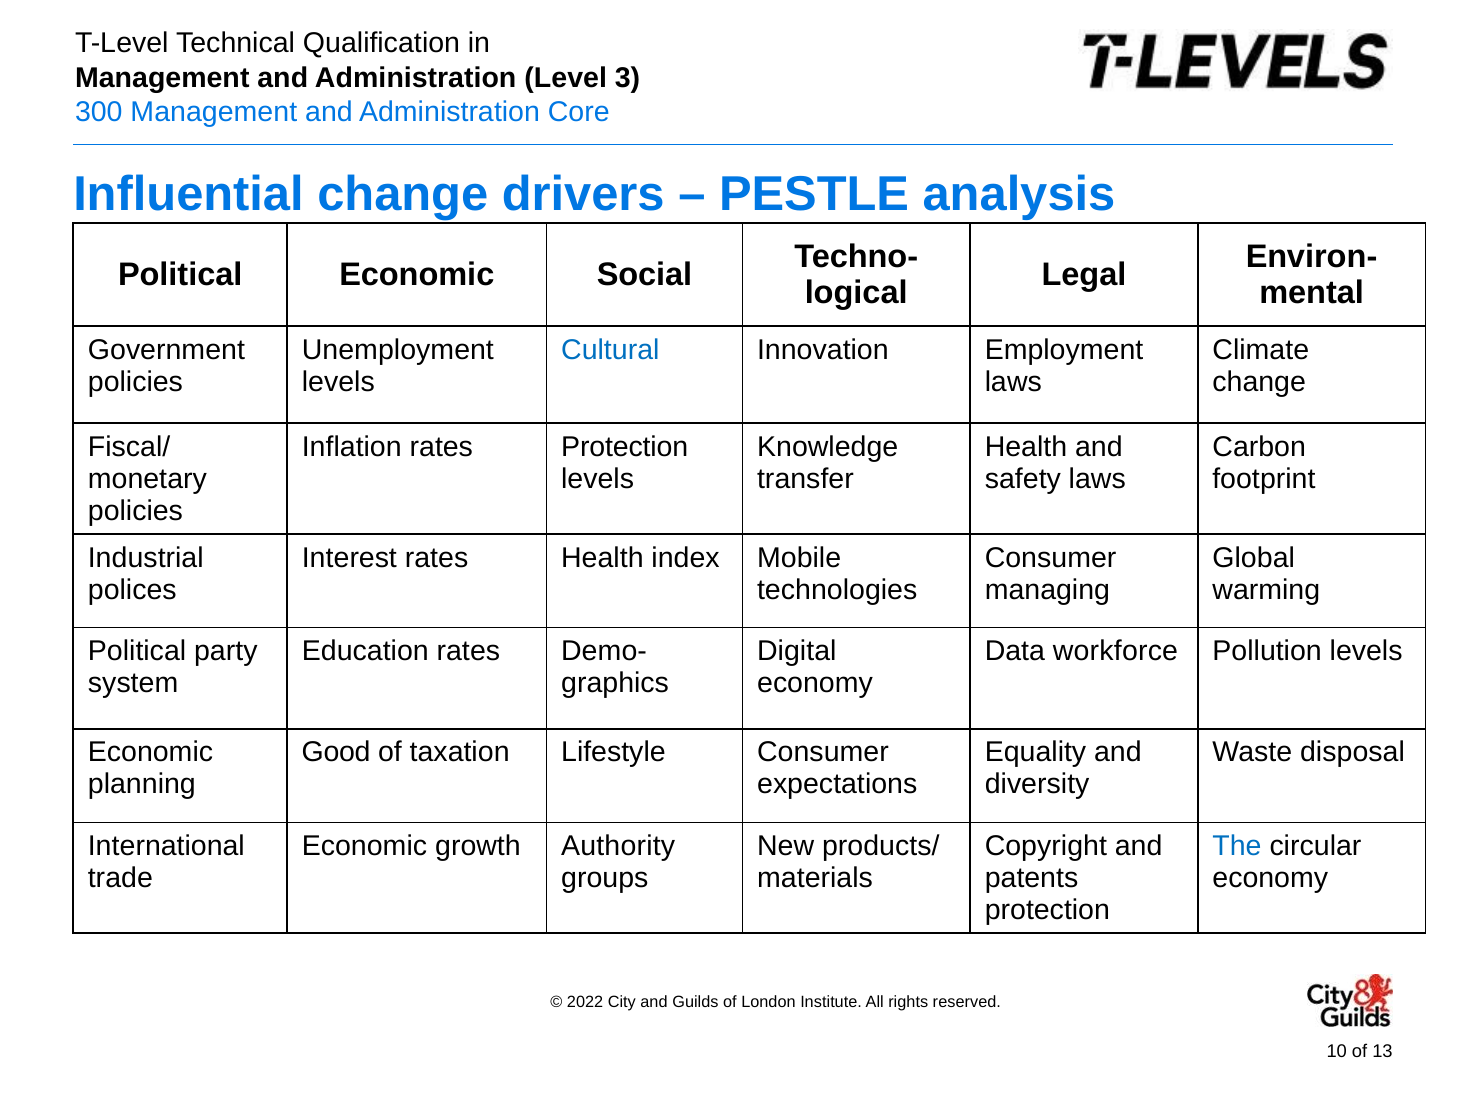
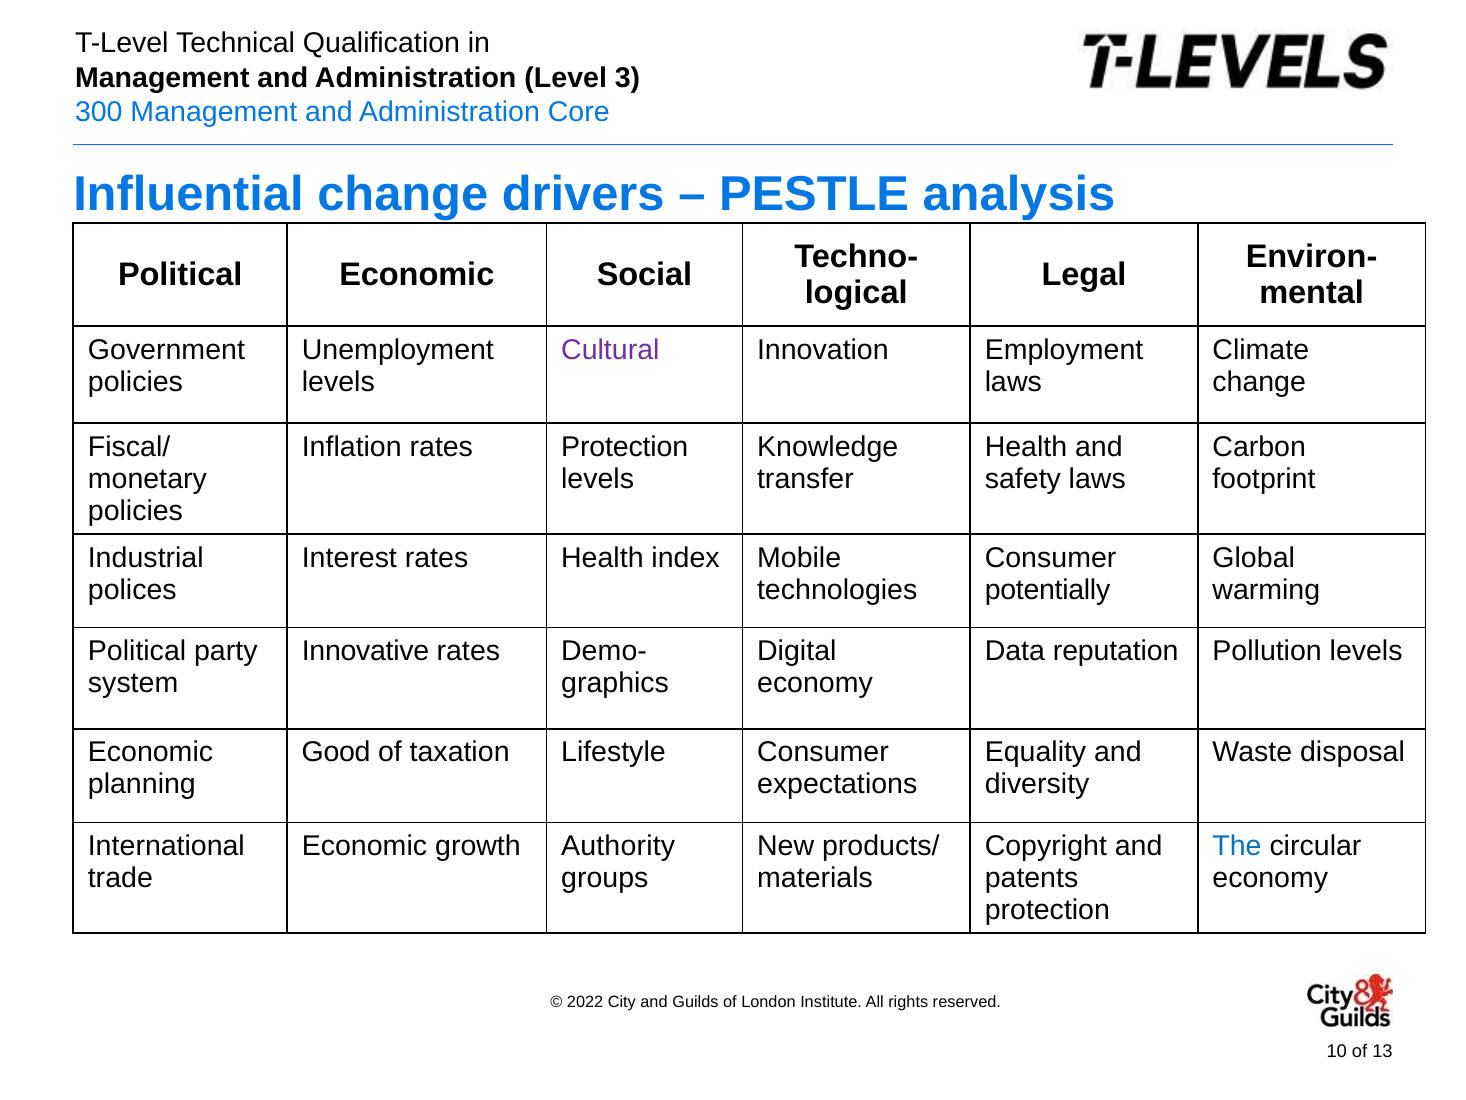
Cultural colour: blue -> purple
managing: managing -> potentially
Education: Education -> Innovative
workforce: workforce -> reputation
